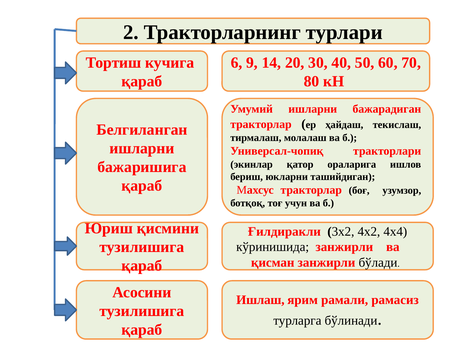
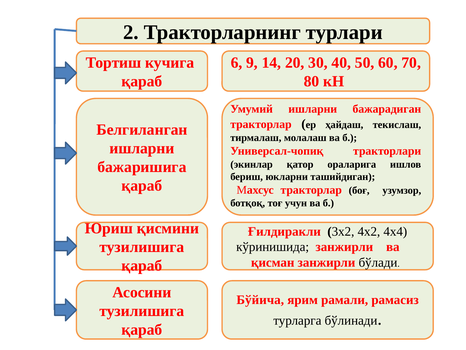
Ишлаш: Ишлаш -> Бўйича
